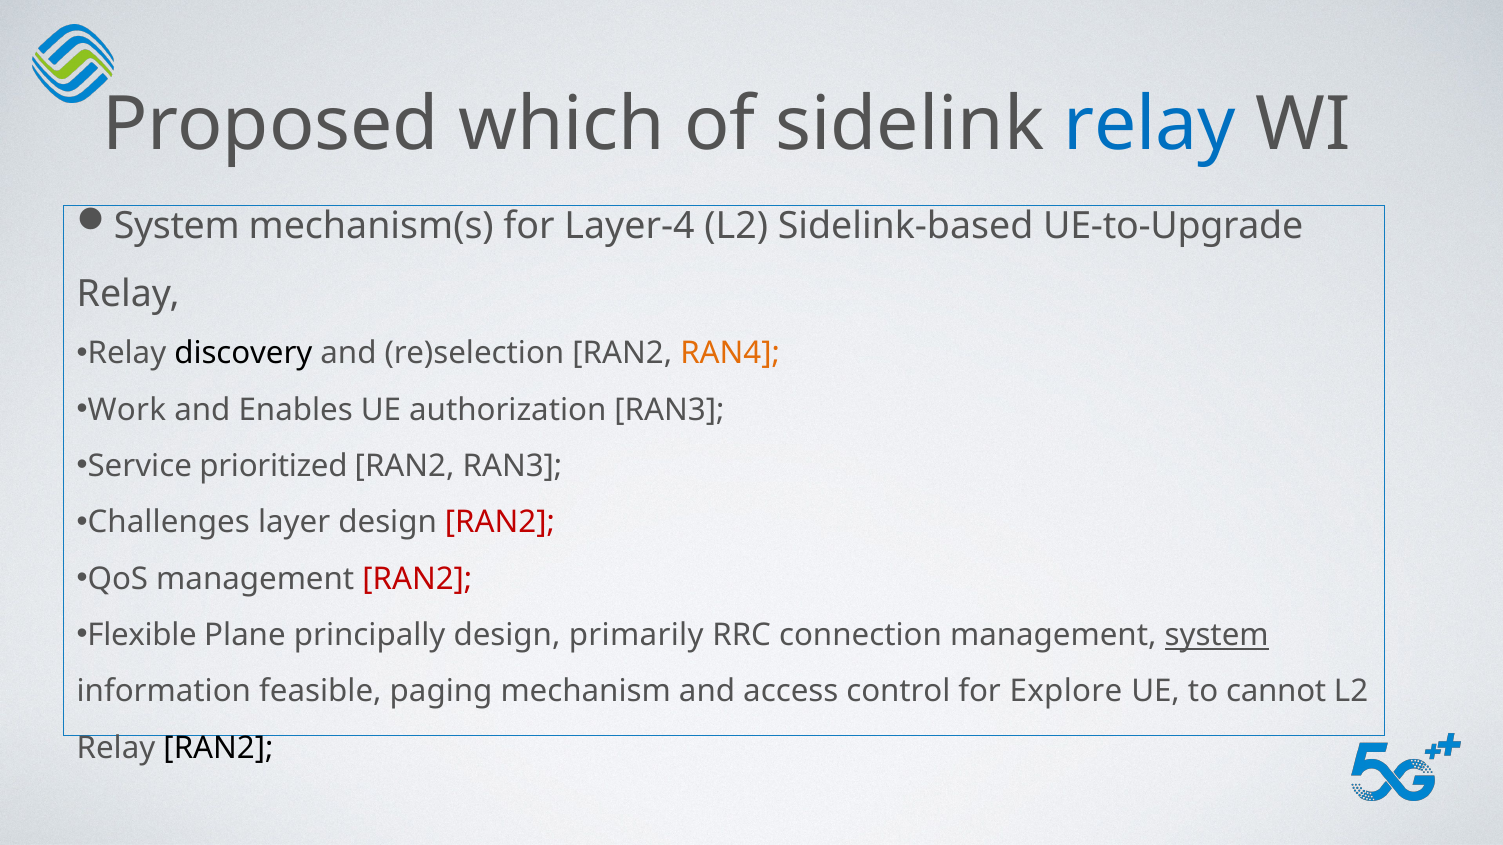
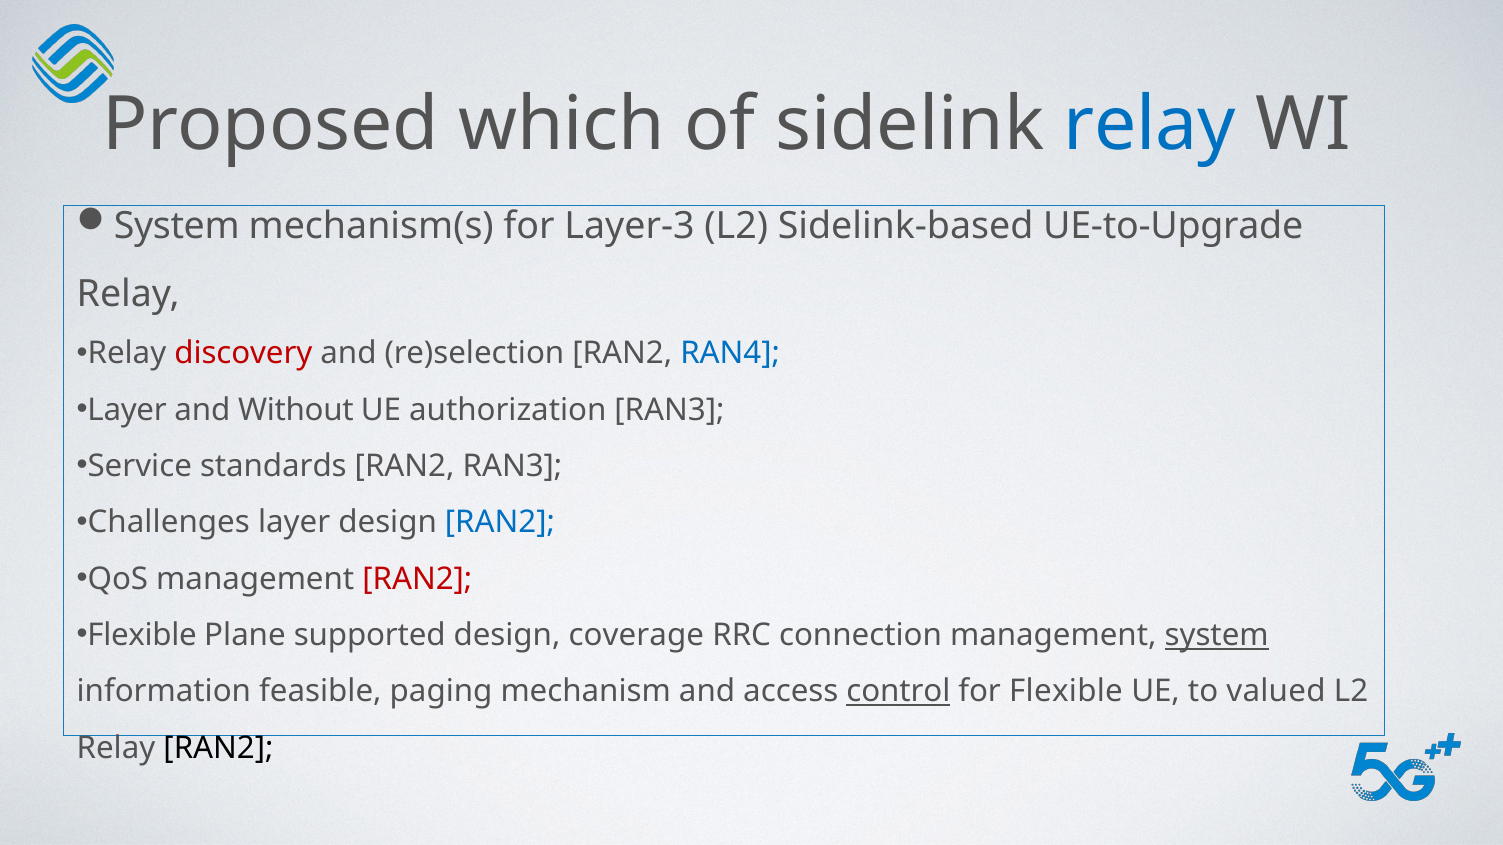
Layer-4: Layer-4 -> Layer-3
discovery colour: black -> red
RAN4 colour: orange -> blue
Work at (127, 410): Work -> Layer
Enables: Enables -> Without
prioritized: prioritized -> standards
RAN2 at (500, 523) colour: red -> blue
principally: principally -> supported
primarily: primarily -> coverage
control underline: none -> present
for Explore: Explore -> Flexible
cannot: cannot -> valued
